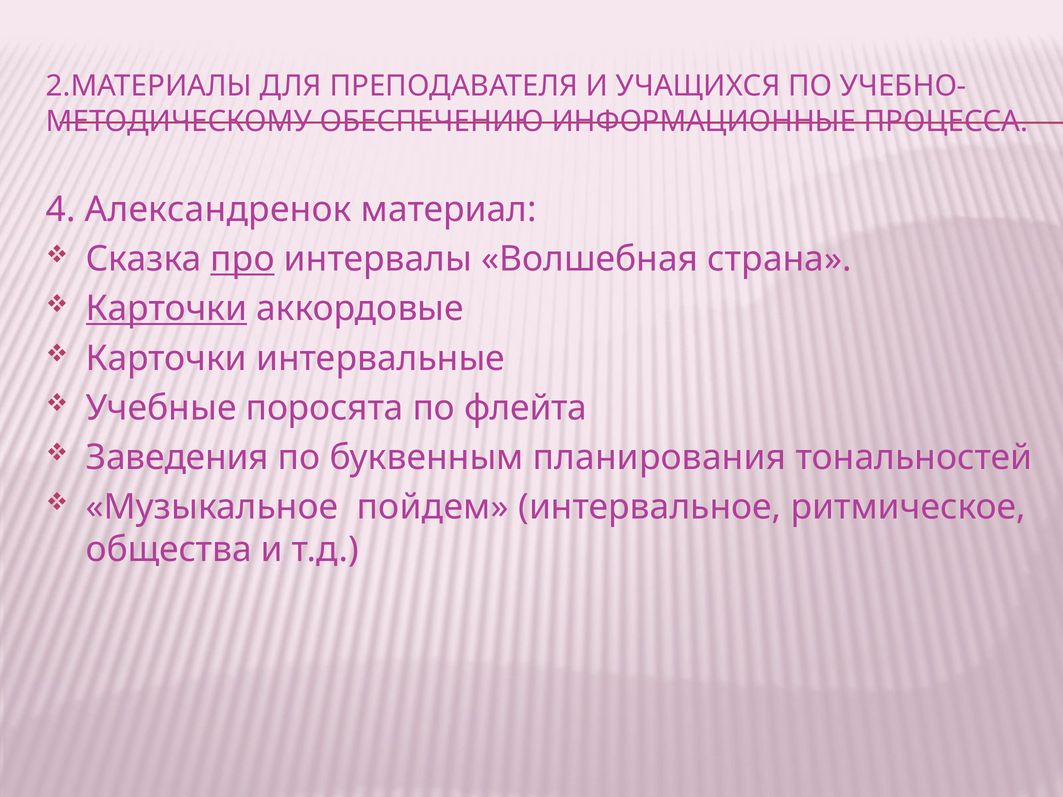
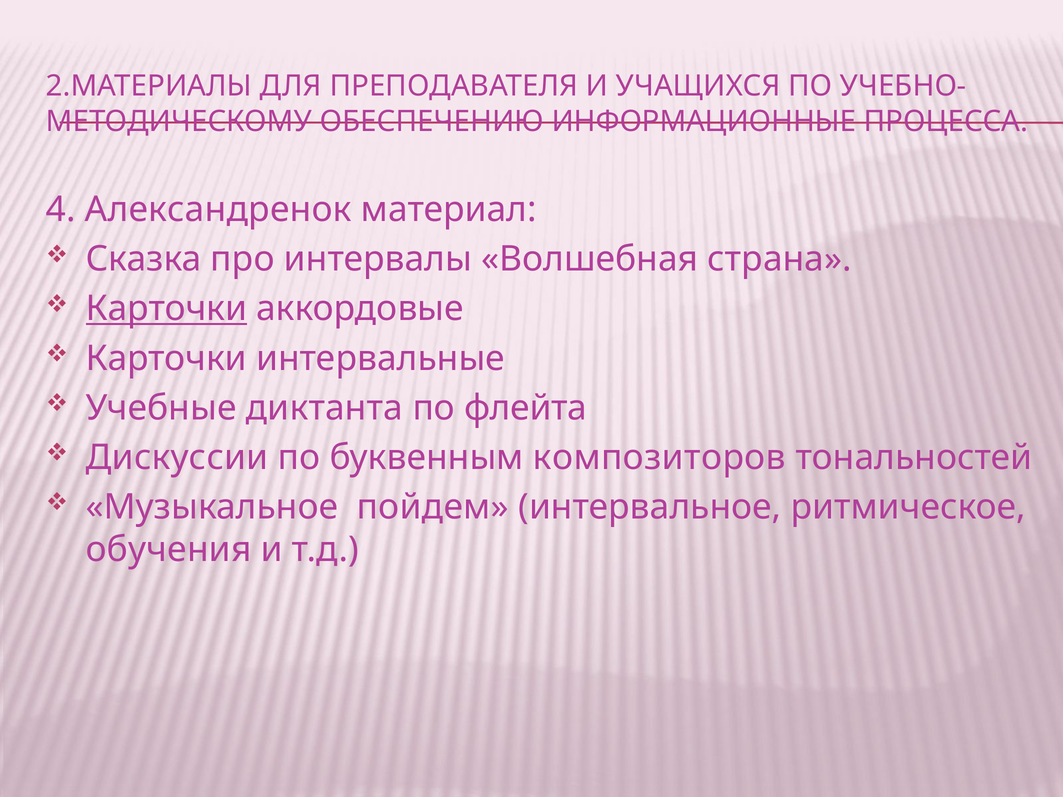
про underline: present -> none
поросята: поросята -> диктанта
Заведения: Заведения -> Дискуссии
планирования: планирования -> композиторов
общества: общества -> обучения
